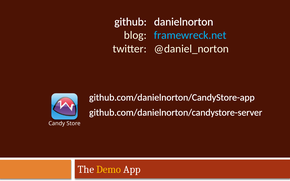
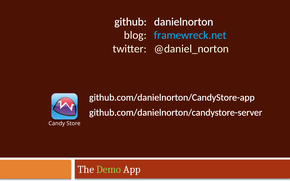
Demo colour: yellow -> light green
